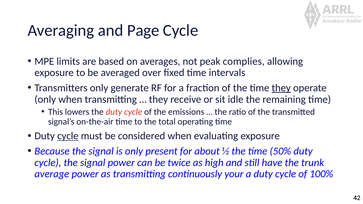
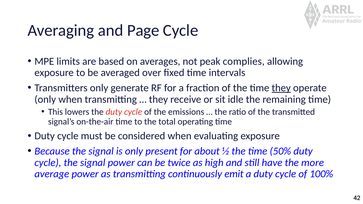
cycle at (68, 136) underline: present -> none
trunk: trunk -> more
your: your -> emit
